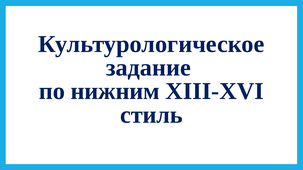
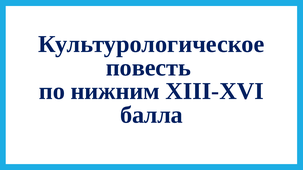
задание: задание -> повесть
стиль: стиль -> балла
